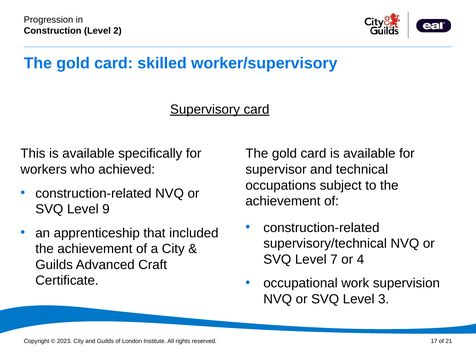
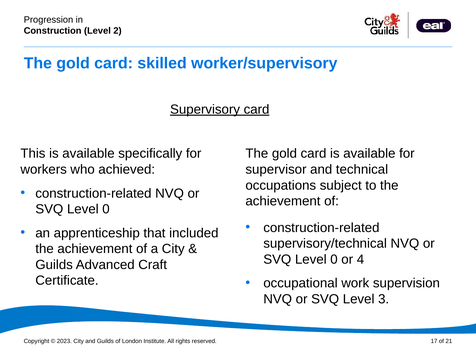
9 at (106, 209): 9 -> 0
7 at (334, 259): 7 -> 0
